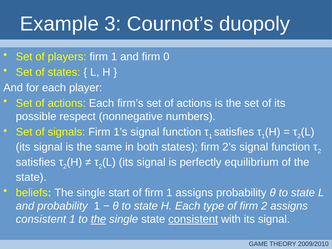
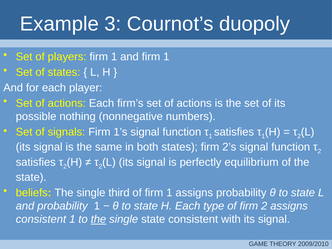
and firm 0: 0 -> 1
respect: respect -> nothing
start: start -> third
consistent at (193, 219) underline: present -> none
